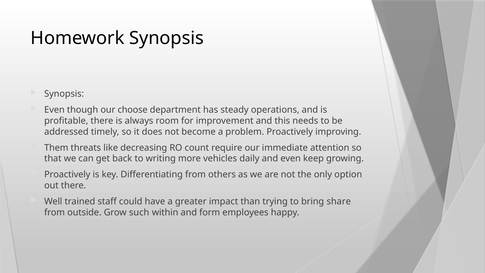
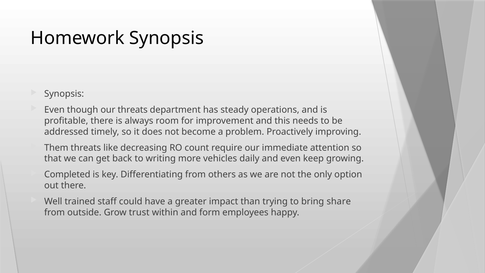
our choose: choose -> threats
Proactively at (67, 175): Proactively -> Completed
such: such -> trust
